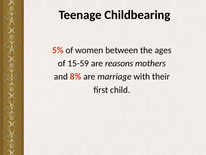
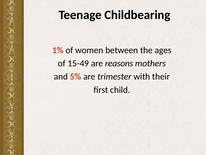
5%: 5% -> 1%
15-59: 15-59 -> 15-49
8%: 8% -> 5%
marriage: marriage -> trimester
